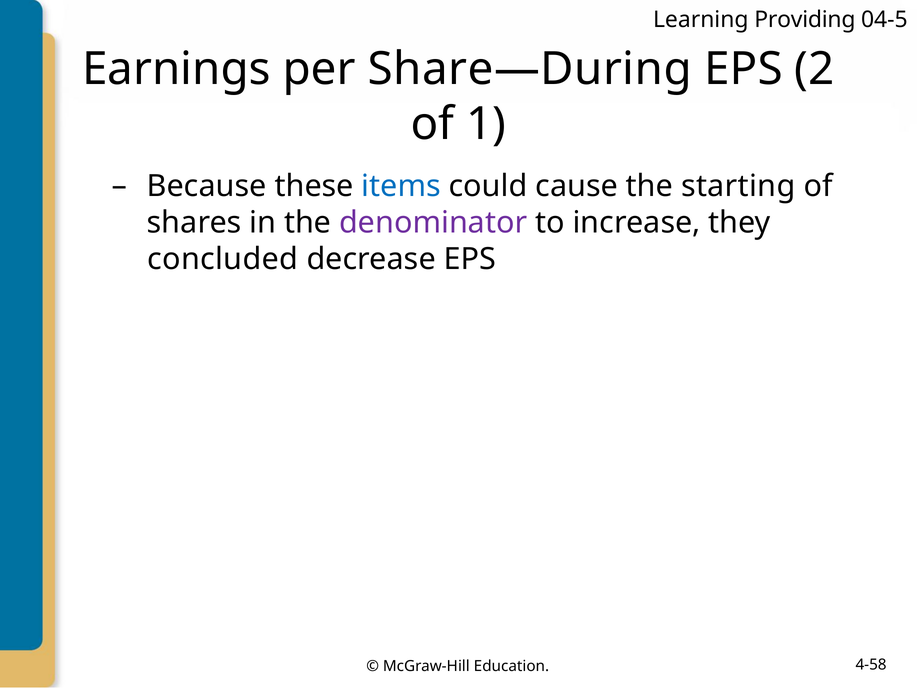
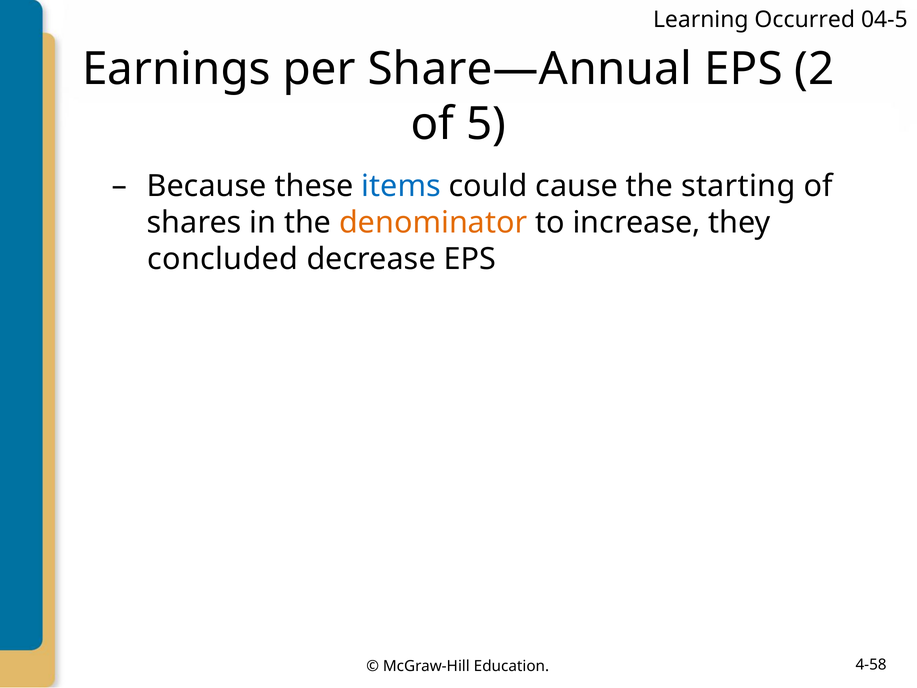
Providing: Providing -> Occurred
Share—During: Share—During -> Share—Annual
1: 1 -> 5
denominator colour: purple -> orange
